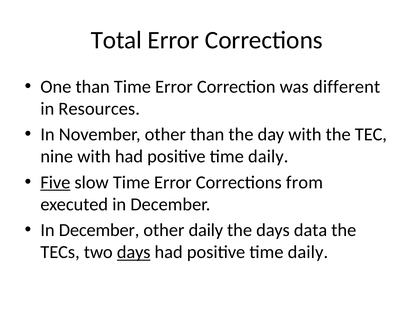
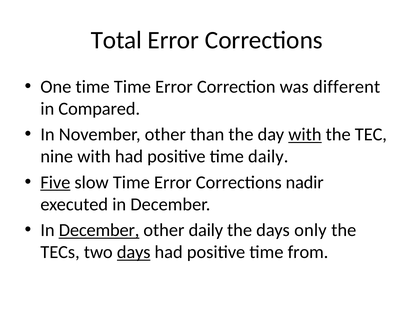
One than: than -> time
Resources: Resources -> Compared
with at (305, 135) underline: none -> present
from: from -> nadir
December at (99, 231) underline: none -> present
data: data -> only
daily at (308, 253): daily -> from
